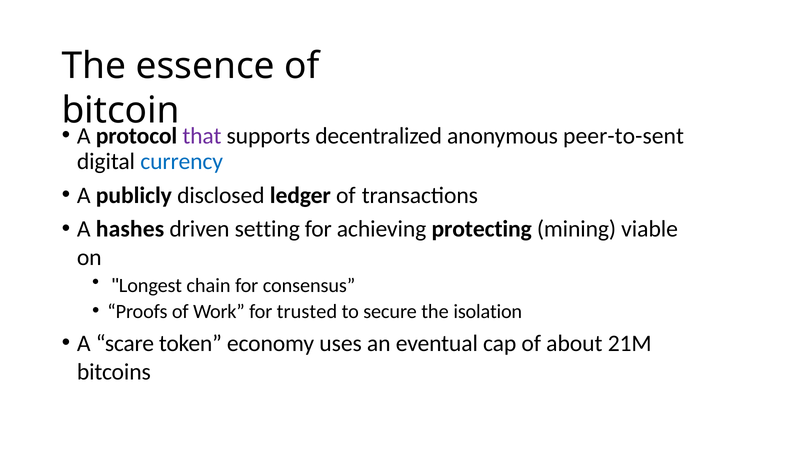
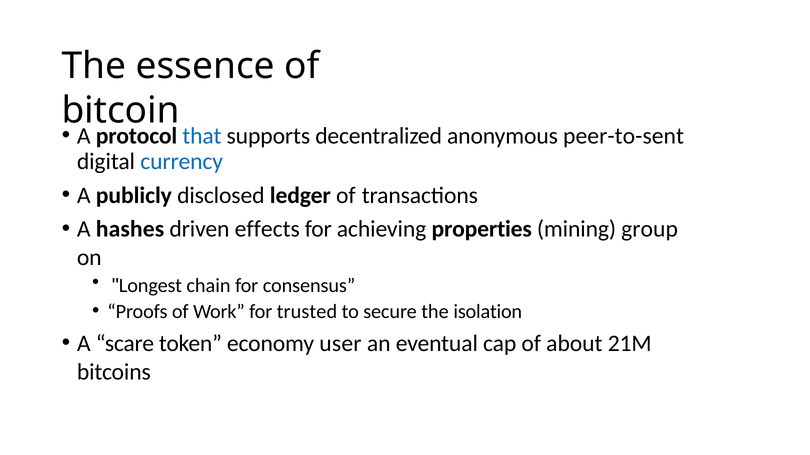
that colour: purple -> blue
setting: setting -> effects
protecting: protecting -> properties
viable: viable -> group
uses: uses -> user
